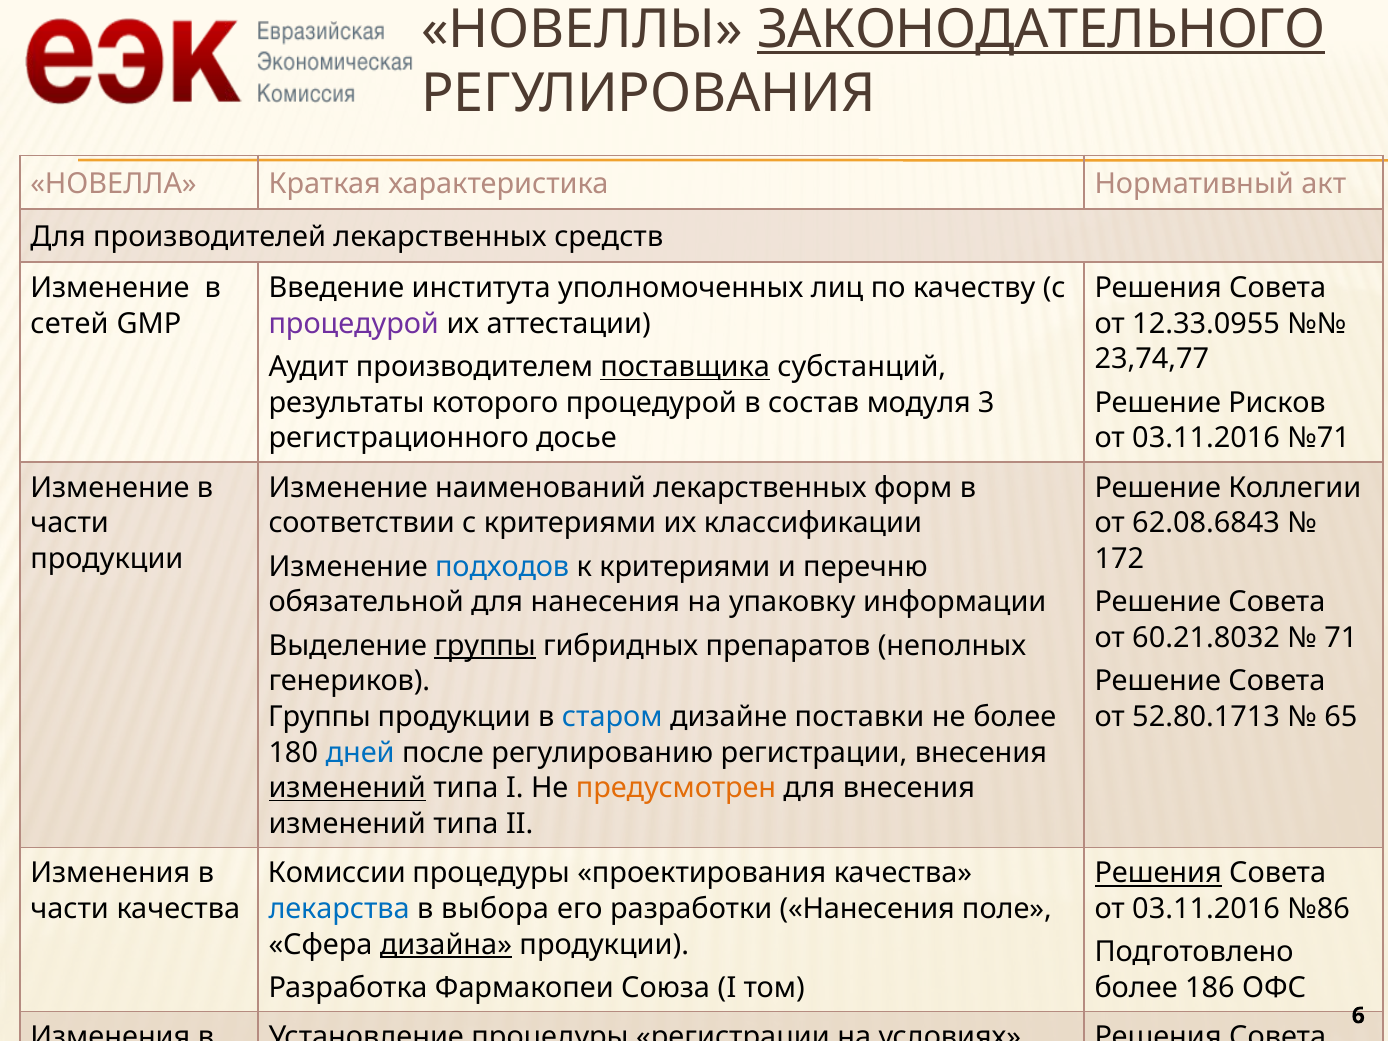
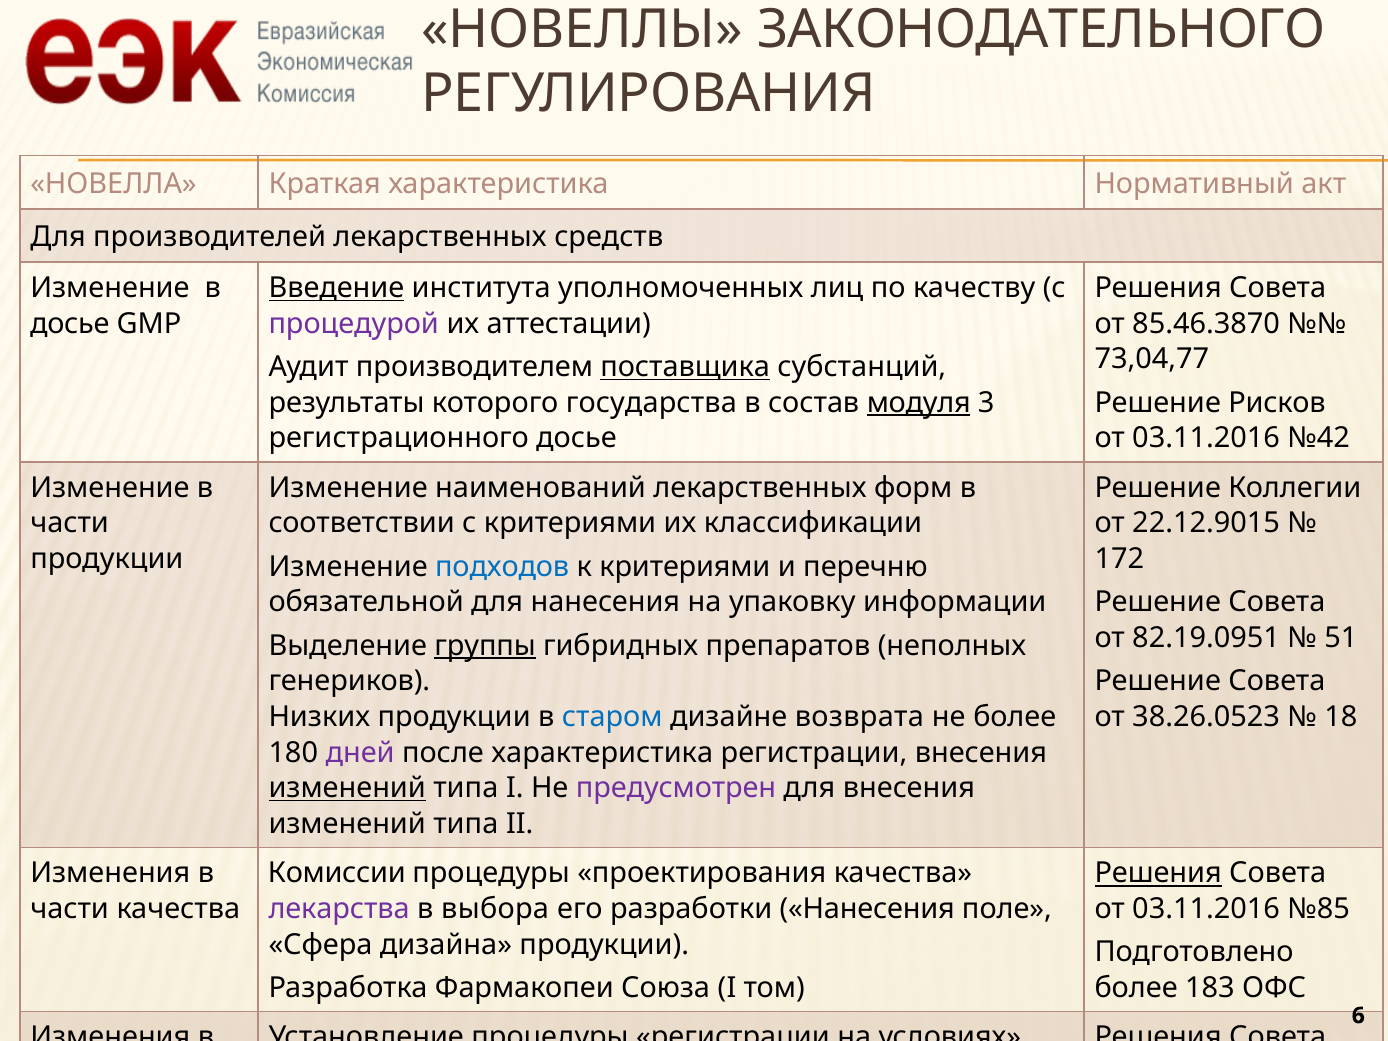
ЗАКОНОДАТЕЛЬНОГО underline: present -> none
Введение underline: none -> present
сетей at (70, 324): сетей -> досье
12.33.0955: 12.33.0955 -> 85.46.3870
23,74,77: 23,74,77 -> 73,04,77
которого процедурой: процедурой -> государства
модуля underline: none -> present
№71: №71 -> №42
62.08.6843: 62.08.6843 -> 22.12.9015
60.21.8032: 60.21.8032 -> 82.19.0951
71: 71 -> 51
Группы at (319, 717): Группы -> Низких
поставки: поставки -> возврата
52.80.1713: 52.80.1713 -> 38.26.0523
65: 65 -> 18
дней colour: blue -> purple
после регулированию: регулированию -> характеристика
предусмотрен colour: orange -> purple
лекарства colour: blue -> purple
№86: №86 -> №85
дизайна underline: present -> none
186: 186 -> 183
